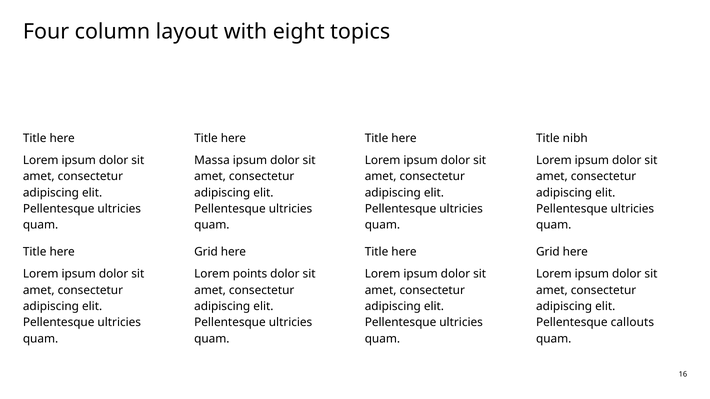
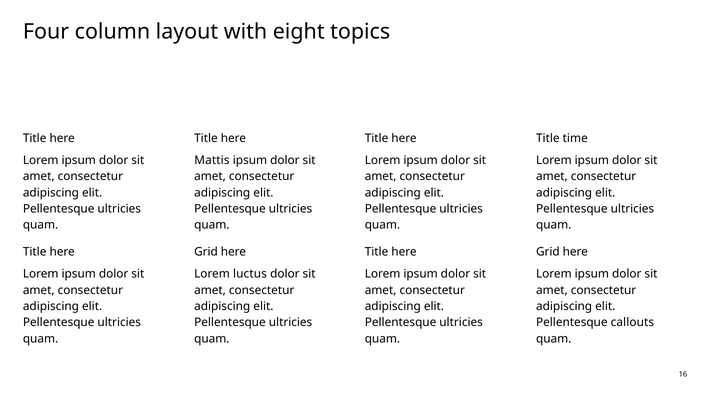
nibh: nibh -> time
Massa: Massa -> Mattis
points: points -> luctus
